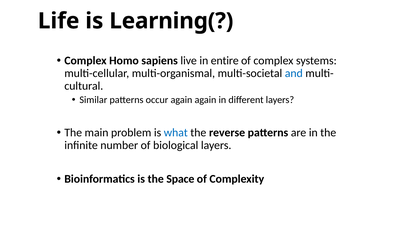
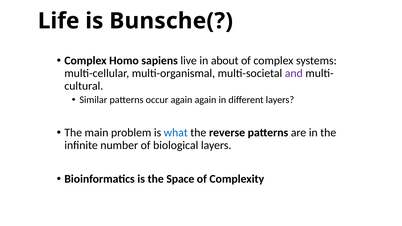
Learning(: Learning( -> Bunsche(
entire: entire -> about
and colour: blue -> purple
